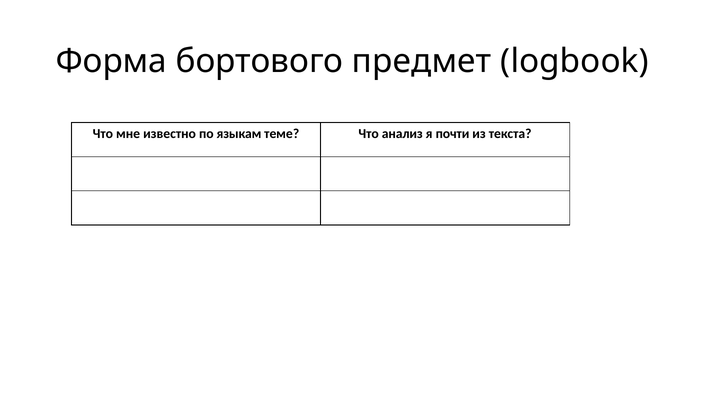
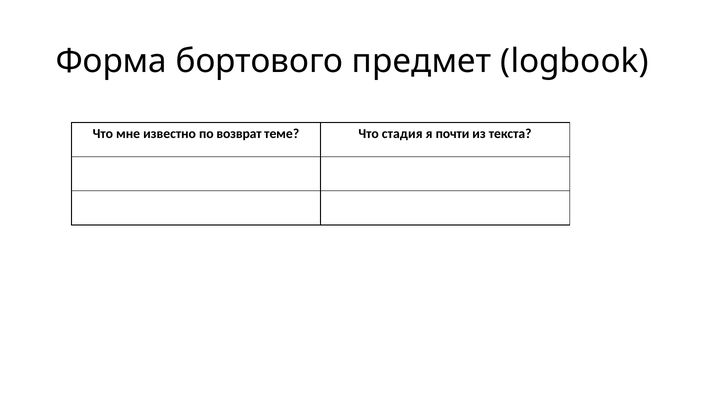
языкам: языкам -> возврат
анализ: анализ -> стадия
